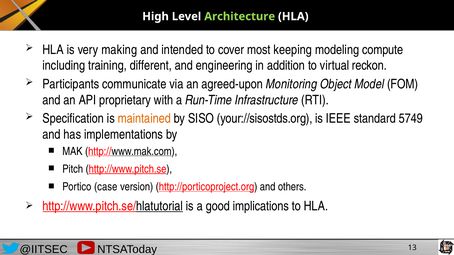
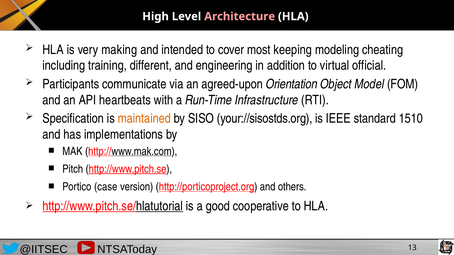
Architecture colour: light green -> pink
compute: compute -> cheating
reckon: reckon -> official
Monitoring: Monitoring -> Orientation
proprietary: proprietary -> heartbeats
5749: 5749 -> 1510
implications: implications -> cooperative
